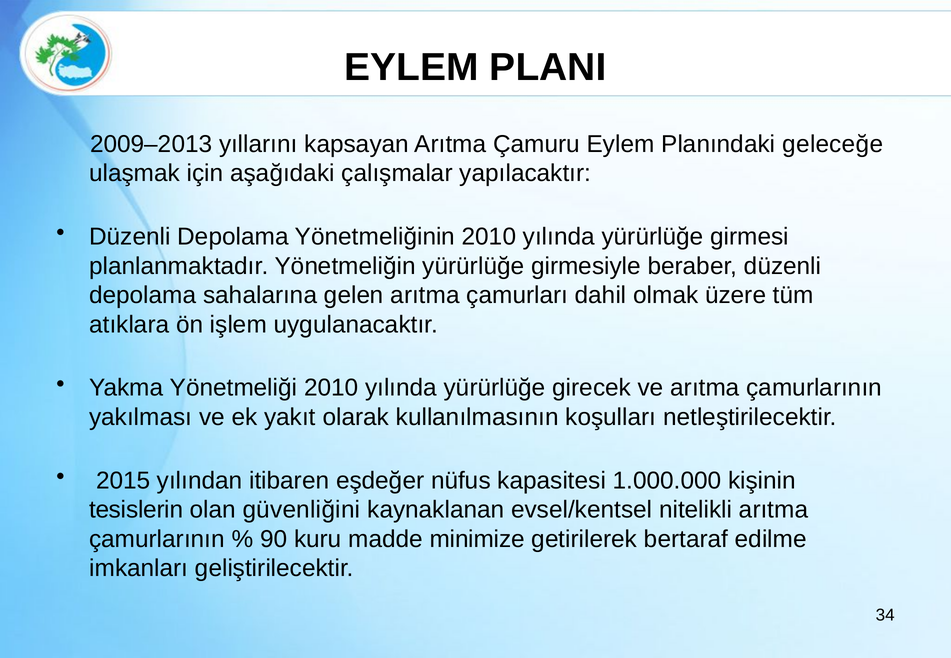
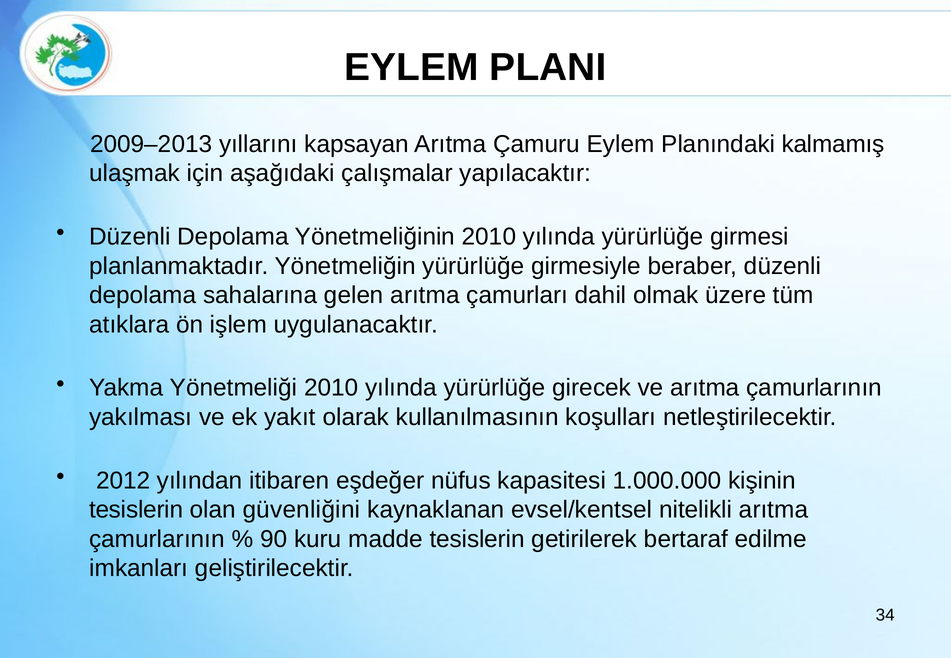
geleceğe: geleceğe -> kalmamış
2015: 2015 -> 2012
madde minimize: minimize -> tesislerin
